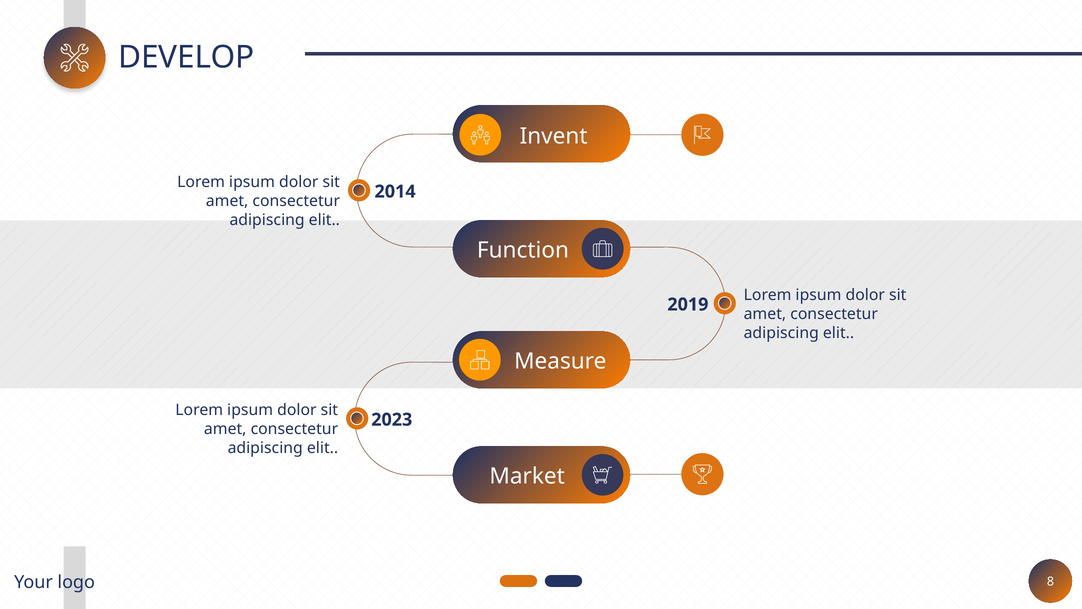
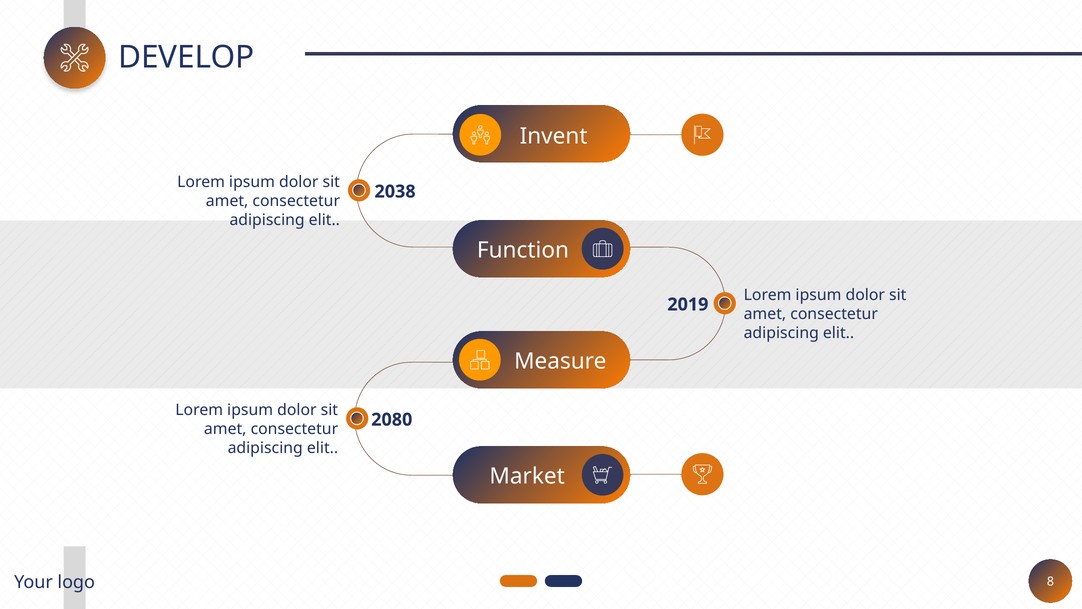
2014: 2014 -> 2038
2023: 2023 -> 2080
